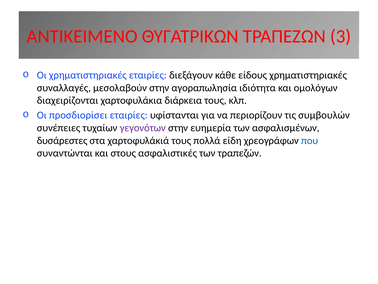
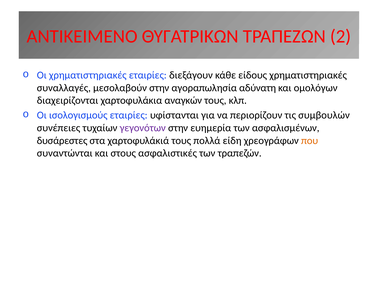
3: 3 -> 2
ιδιότητα: ιδιότητα -> αδύνατη
διάρκεια: διάρκεια -> αναγκών
προσδιορίσει: προσδιορίσει -> ισολογισμούς
που colour: blue -> orange
